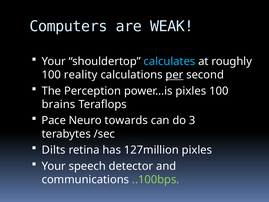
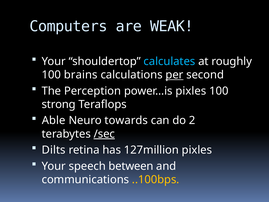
reality: reality -> brains
brains: brains -> strong
Pace: Pace -> Able
3: 3 -> 2
/sec underline: none -> present
detector: detector -> between
..100bps colour: light green -> yellow
